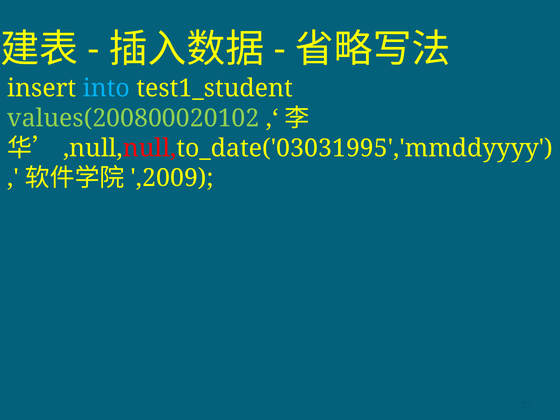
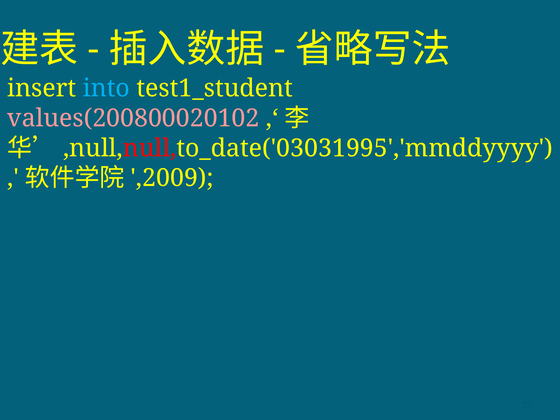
values(200800020102 colour: light green -> pink
